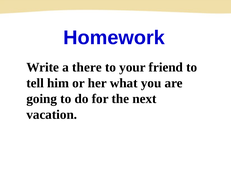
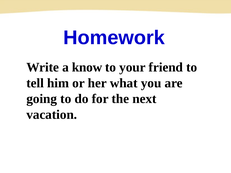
there: there -> know
